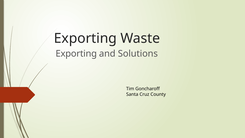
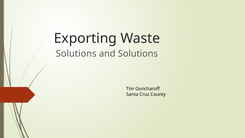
Exporting at (76, 54): Exporting -> Solutions
